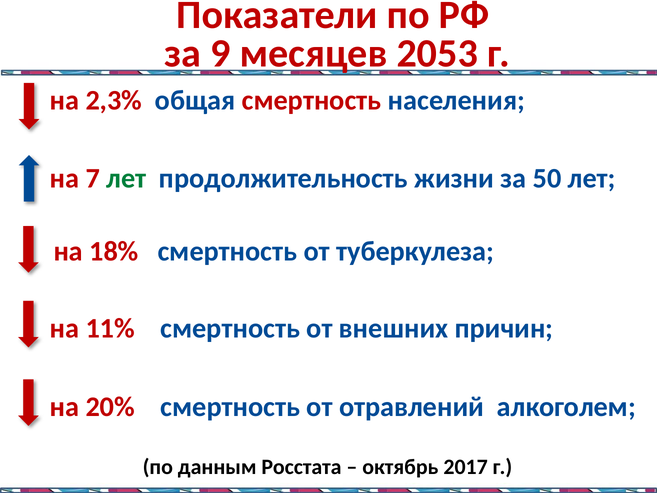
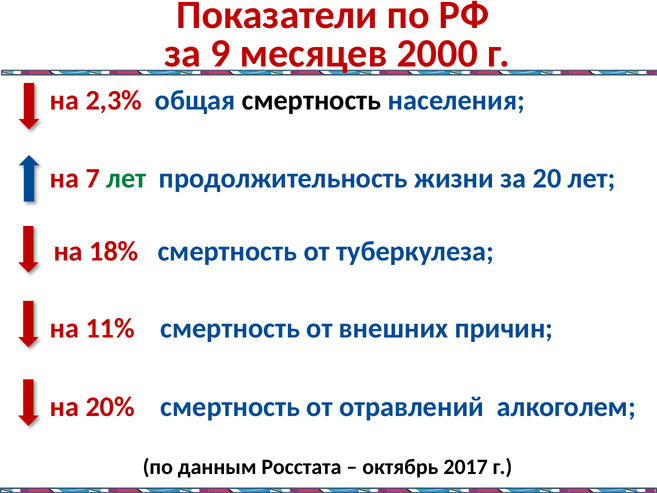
2053: 2053 -> 2000
смертность at (312, 101) colour: red -> black
50: 50 -> 20
